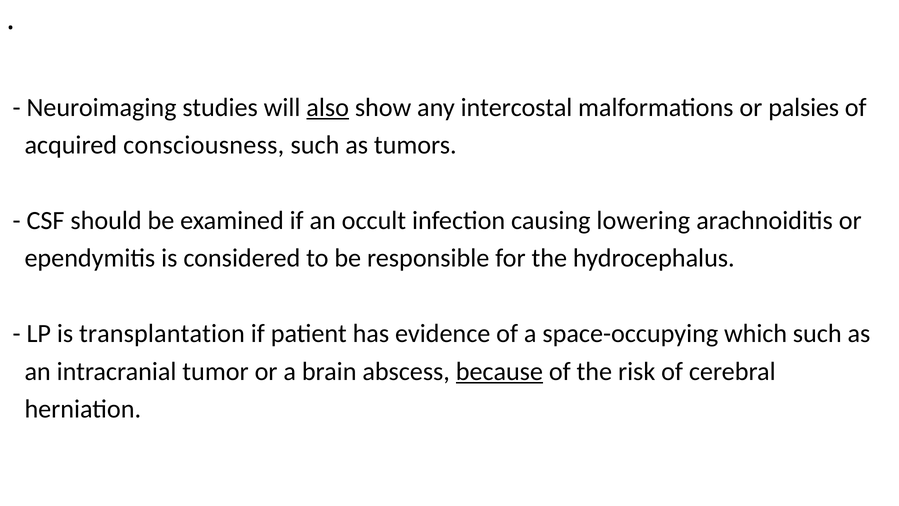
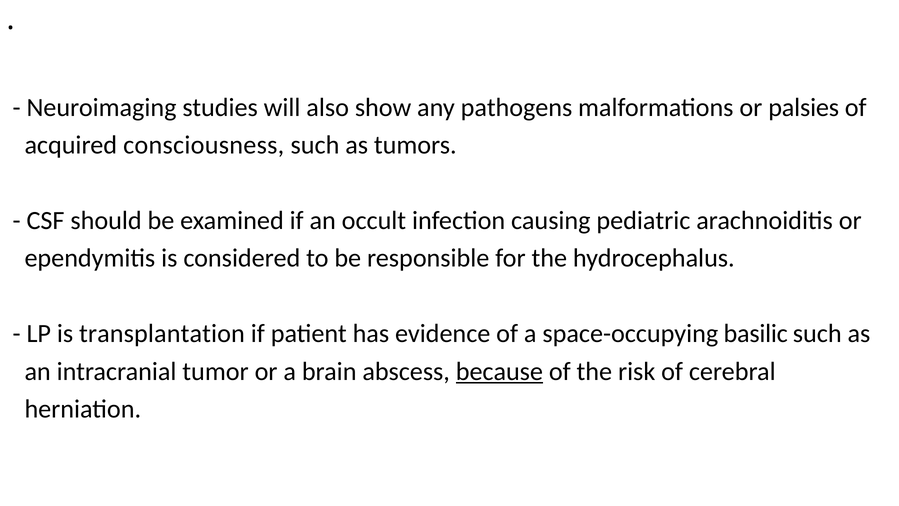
also underline: present -> none
intercostal: intercostal -> pathogens
lowering: lowering -> pediatric
which: which -> basilic
